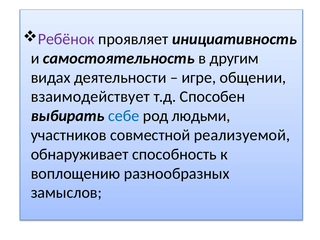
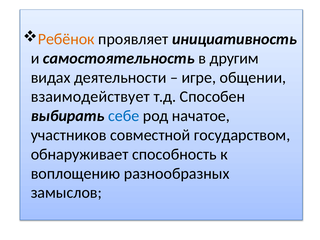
Ребёнок colour: purple -> orange
людьми: людьми -> начатое
реализуемой: реализуемой -> государством
